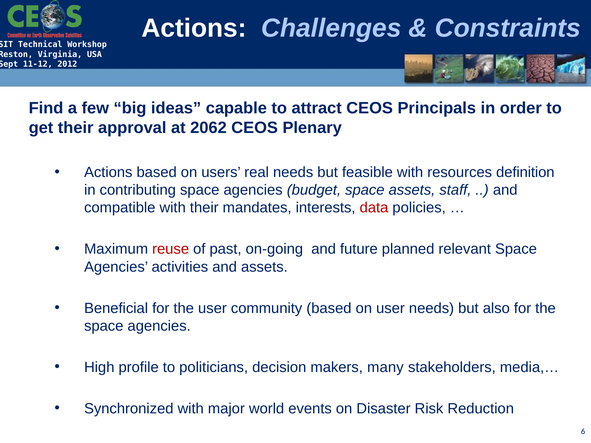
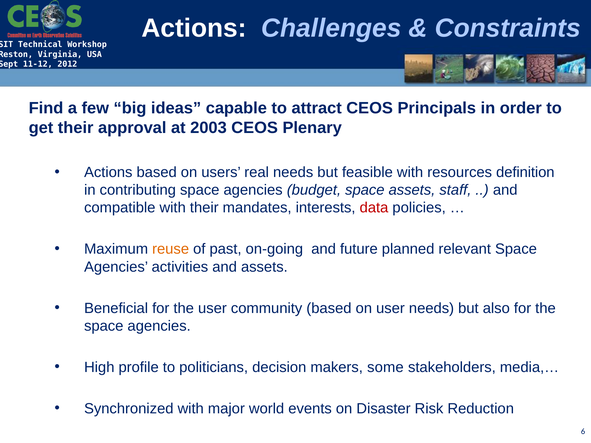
2062: 2062 -> 2003
reuse colour: red -> orange
many: many -> some
